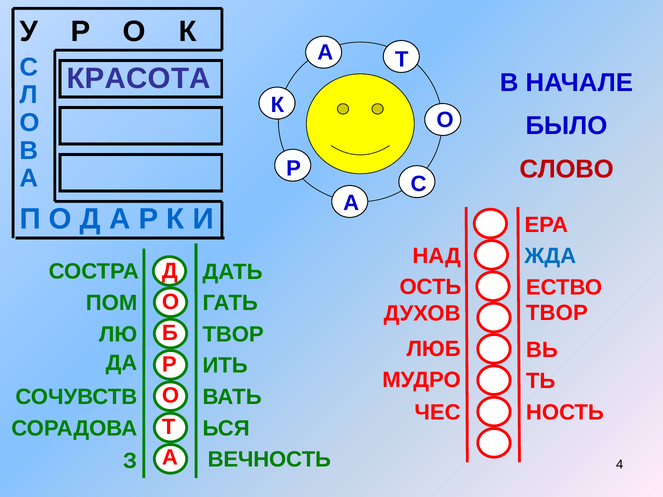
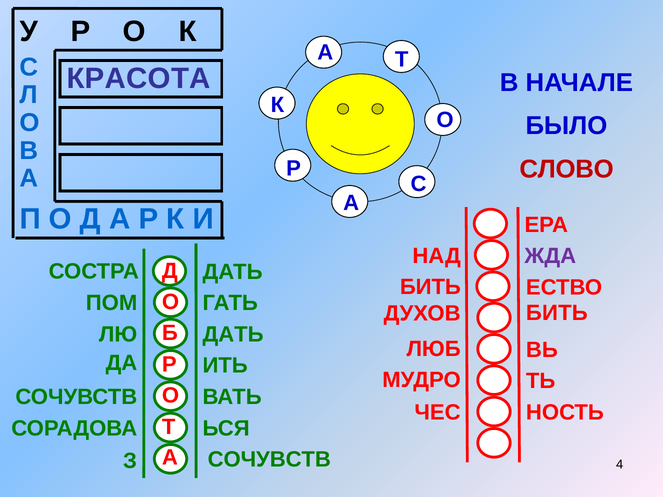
ЖДА colour: blue -> purple
ОСТЬ at (430, 287): ОСТЬ -> БИТЬ
ДУХОВ ТВОР: ТВОР -> БИТЬ
ТВОР at (233, 335): ТВОР -> ДАТЬ
ВЕЧНОСТЬ at (269, 460): ВЕЧНОСТЬ -> СОЧУВСТВ
